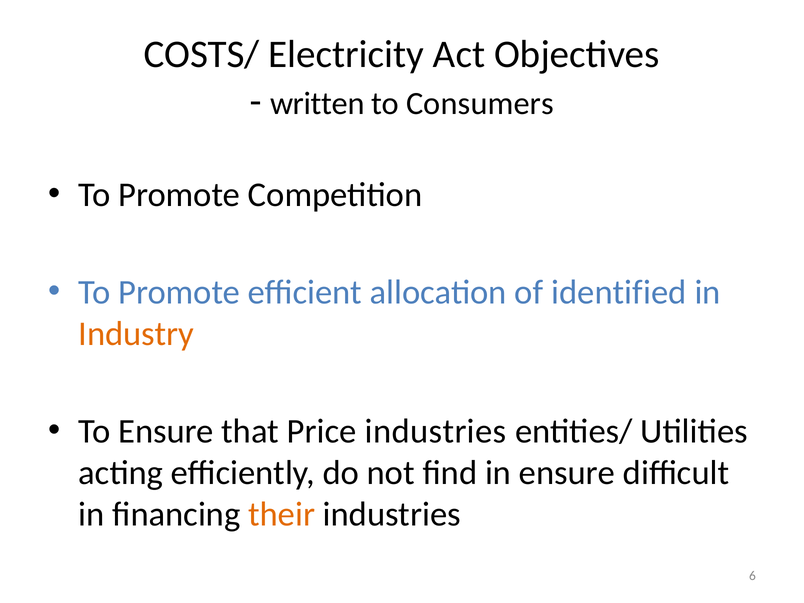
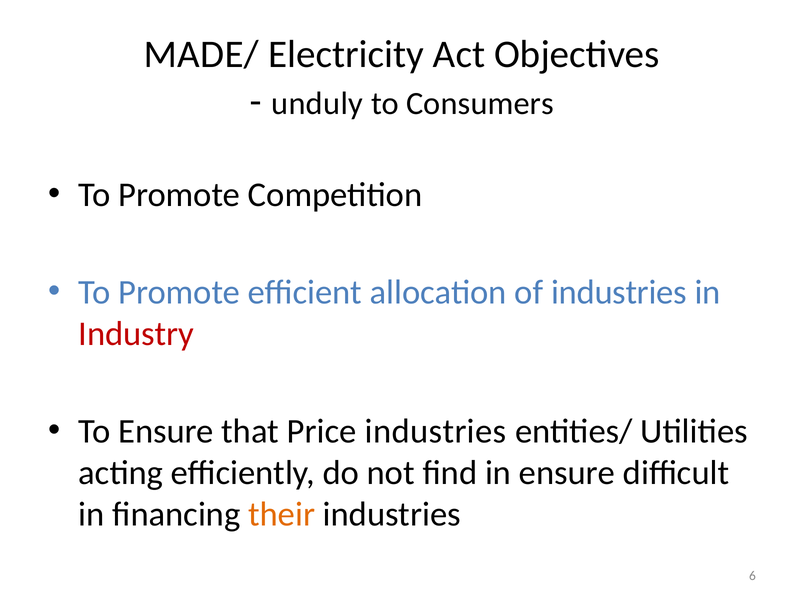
COSTS/: COSTS/ -> MADE/
written: written -> unduly
of identified: identified -> industries
Industry colour: orange -> red
